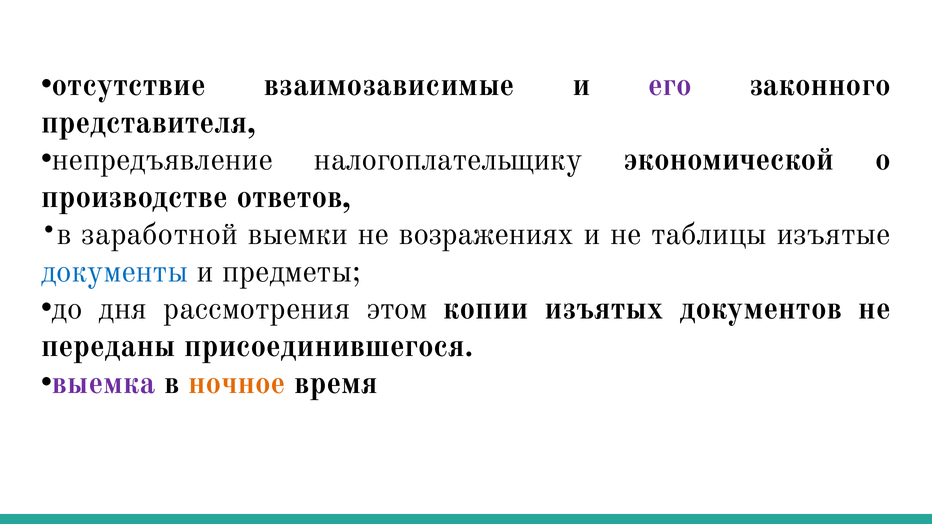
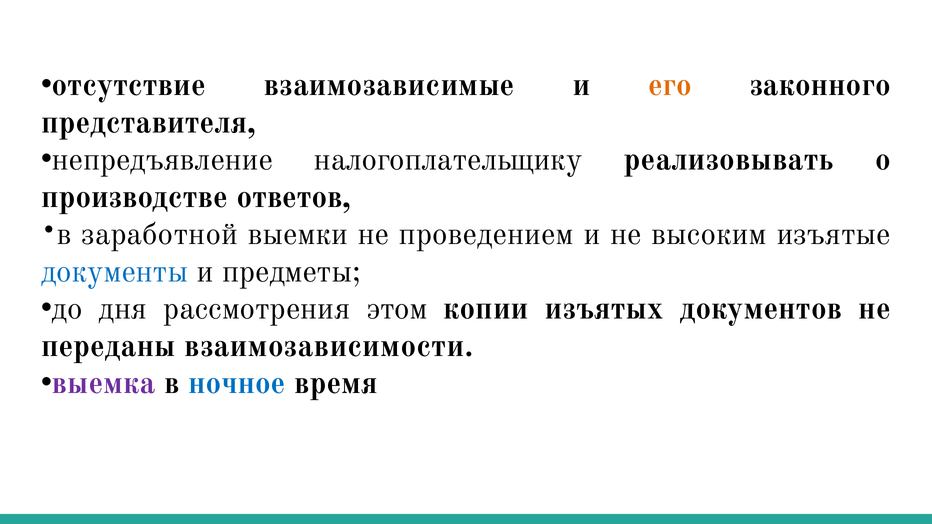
его colour: purple -> orange
экономической: экономической -> реализовывать
возражениях: возражениях -> проведением
таблицы: таблицы -> высоким
присоединившегося: присоединившегося -> взаимозависимости
ночное colour: orange -> blue
